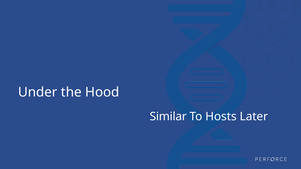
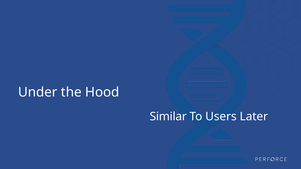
Hosts: Hosts -> Users
